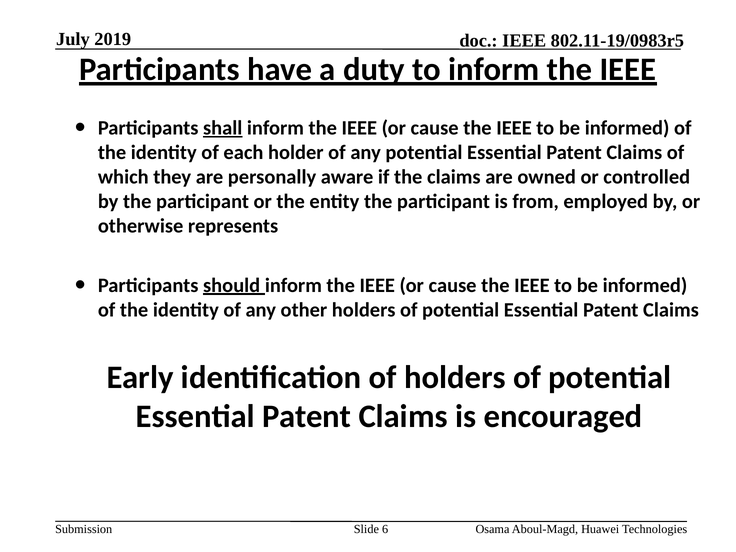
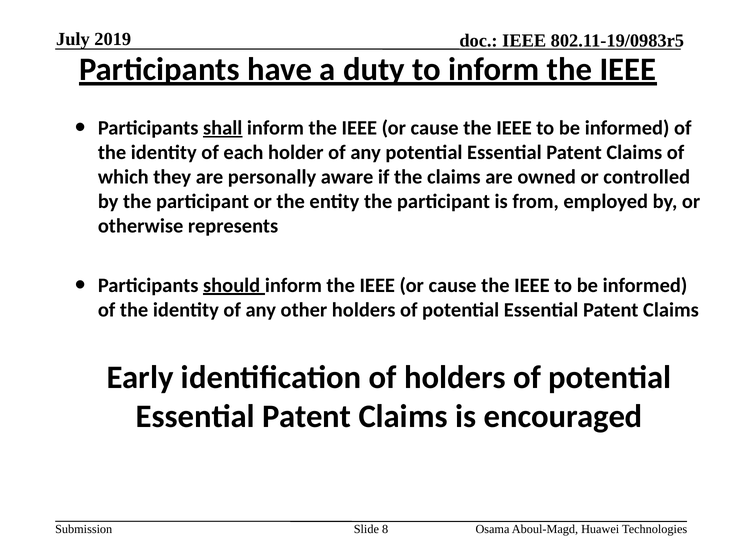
6: 6 -> 8
